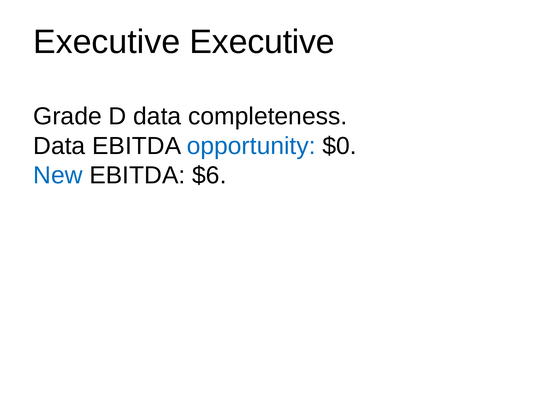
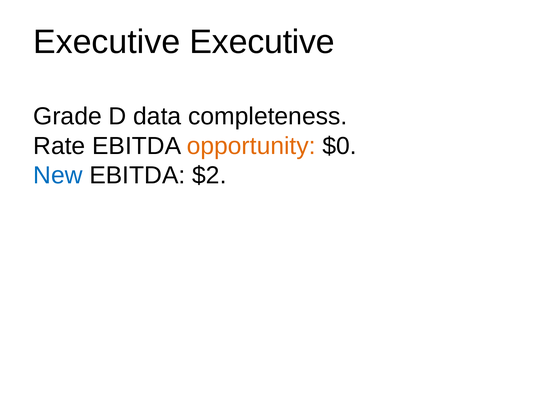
Data at (59, 146): Data -> Rate
opportunity colour: blue -> orange
$6: $6 -> $2
